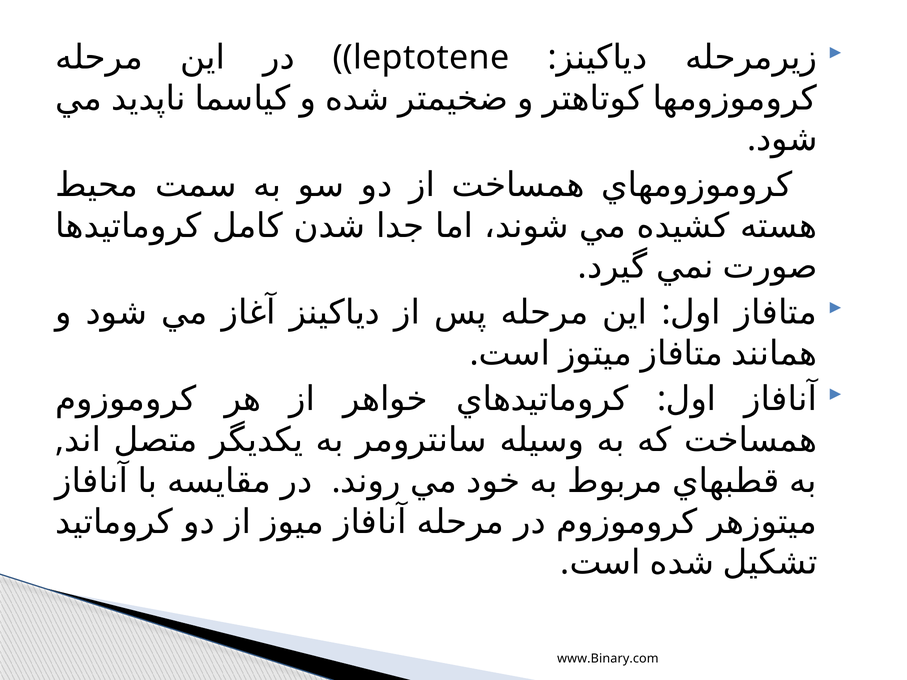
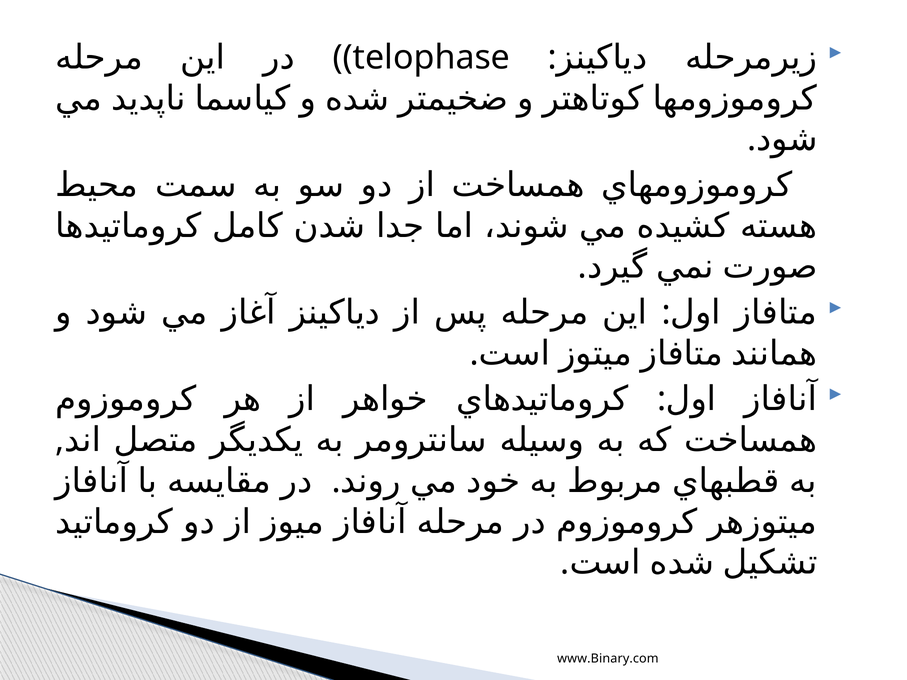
leptotene: leptotene -> telophase
